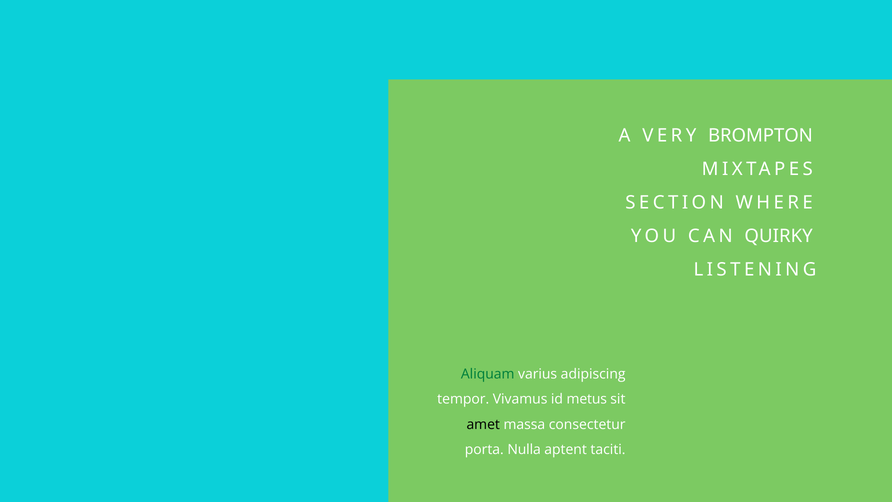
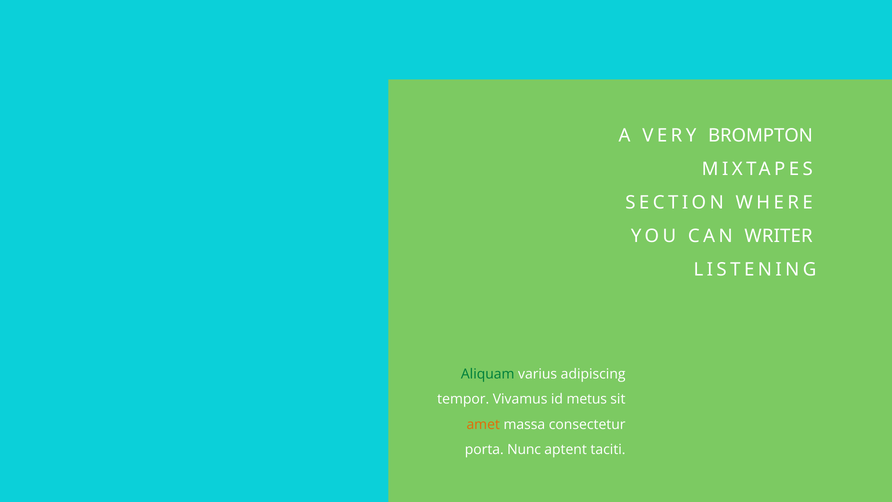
QUIRKY: QUIRKY -> WRITER
amet colour: black -> orange
Nulla: Nulla -> Nunc
